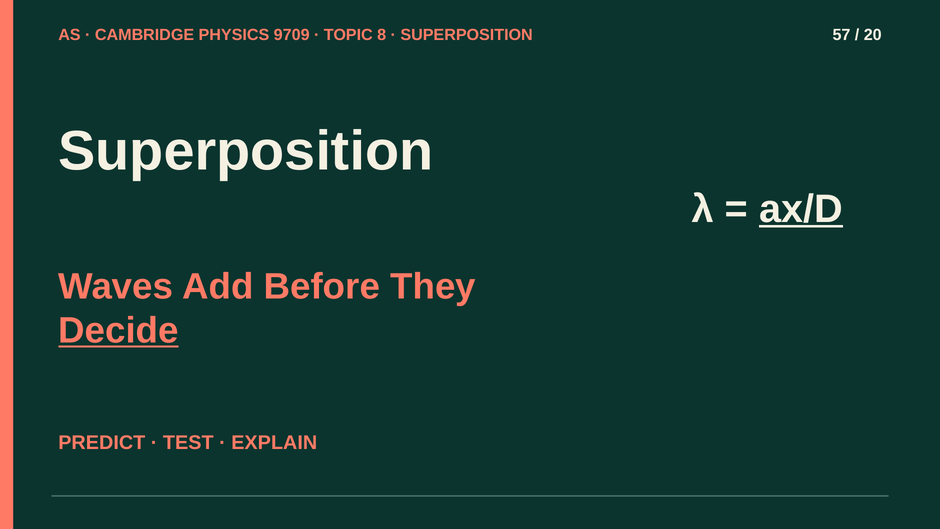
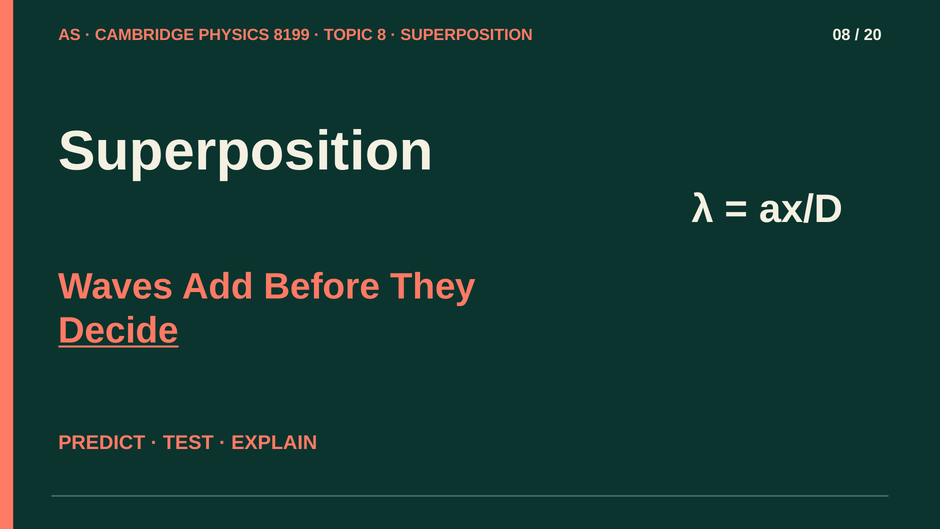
9709: 9709 -> 8199
57: 57 -> 08
ax/D underline: present -> none
